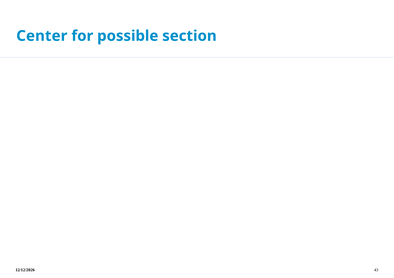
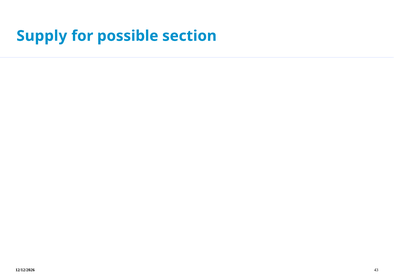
Center: Center -> Supply
